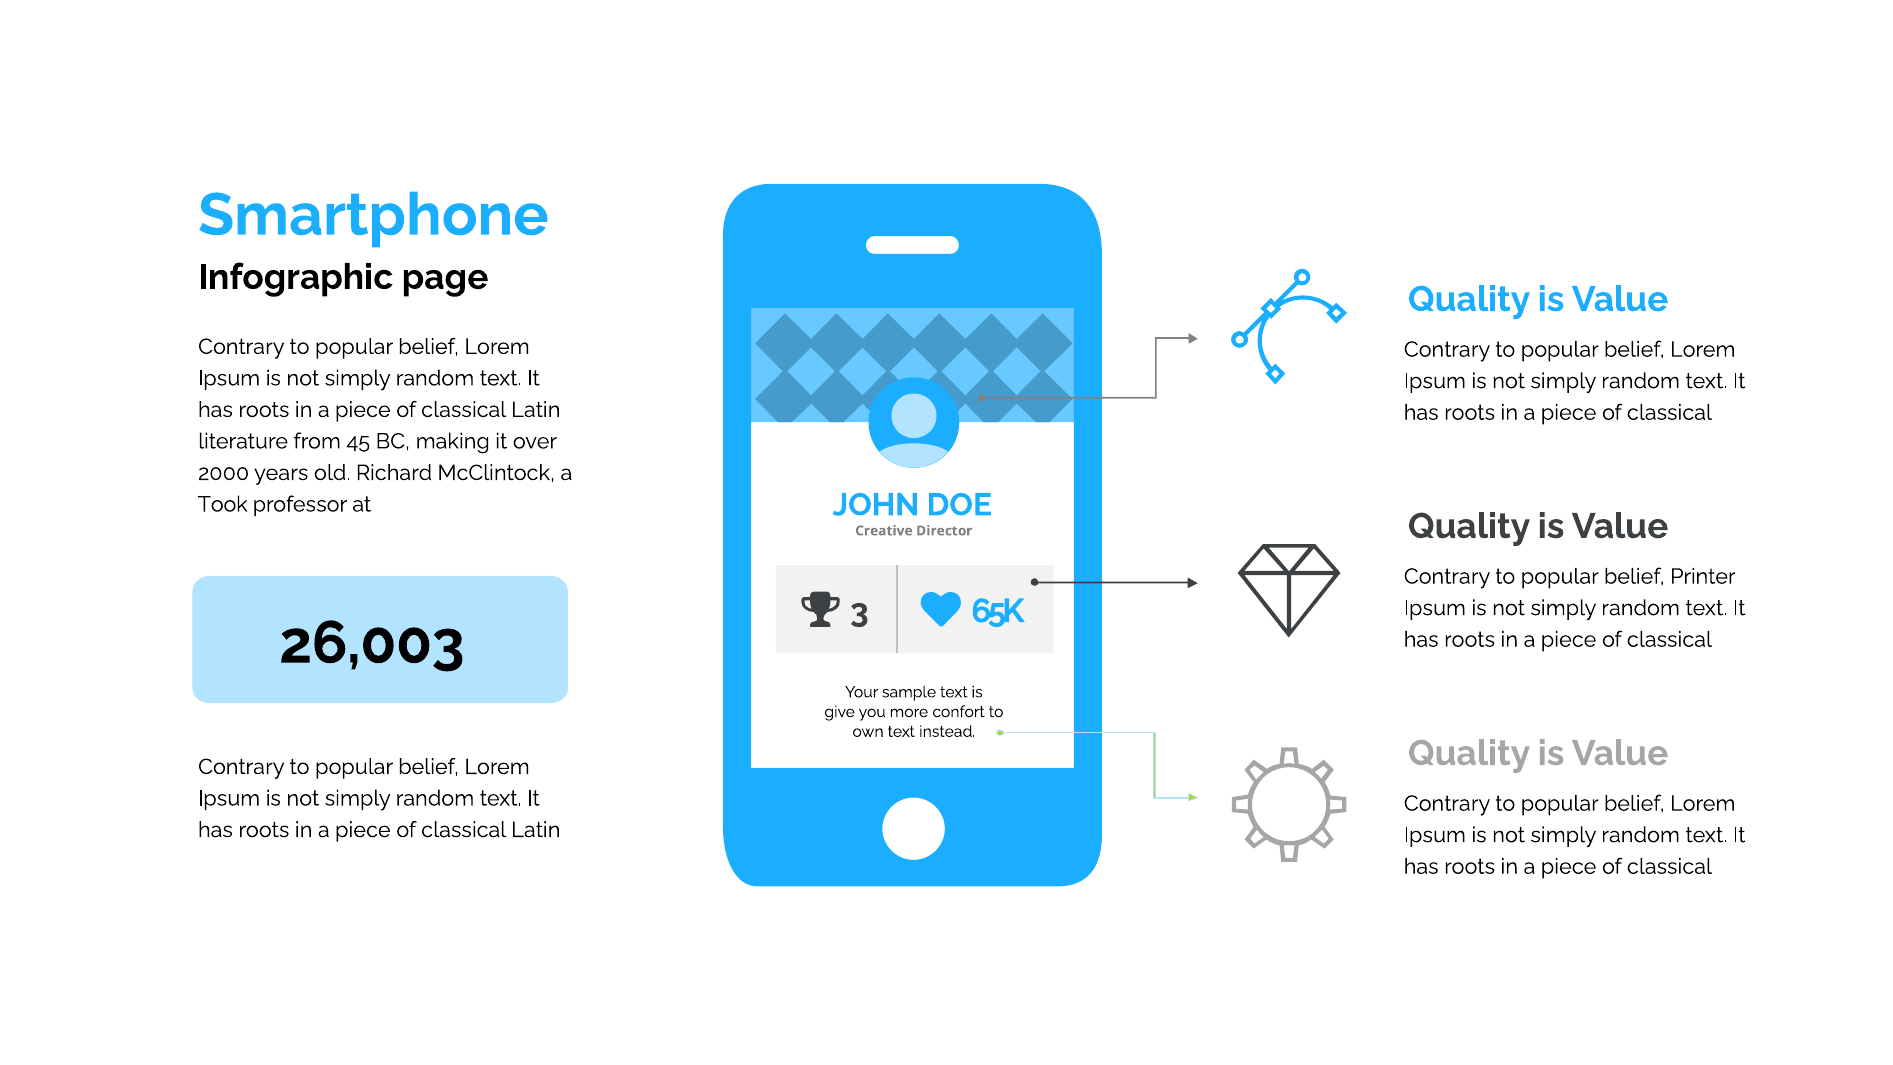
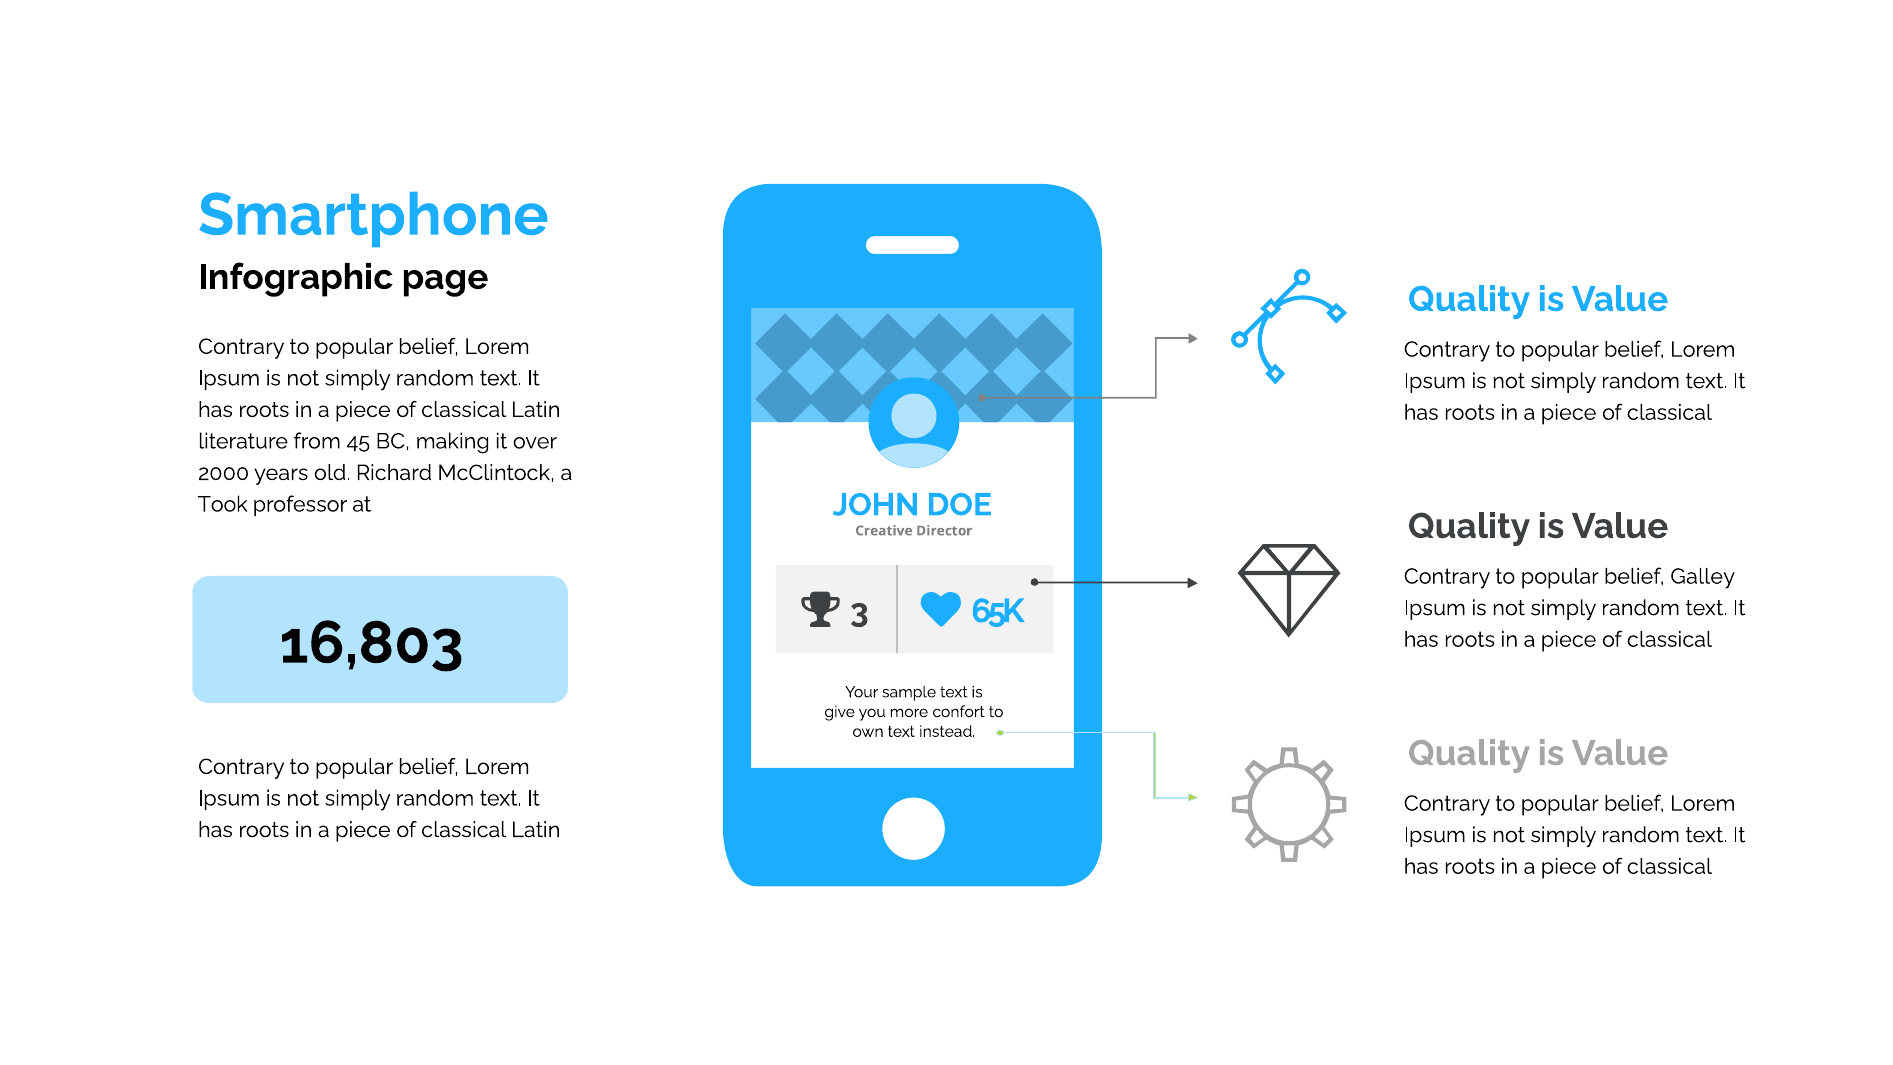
Printer: Printer -> Galley
26,003: 26,003 -> 16,803
